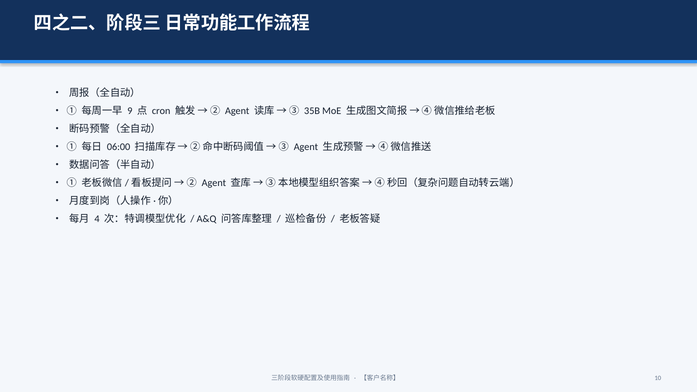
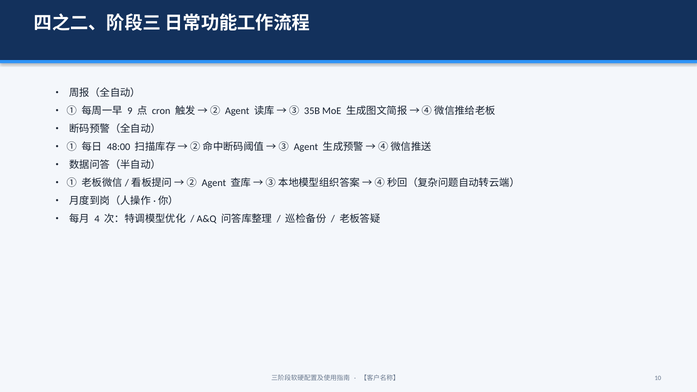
06:00: 06:00 -> 48:00
